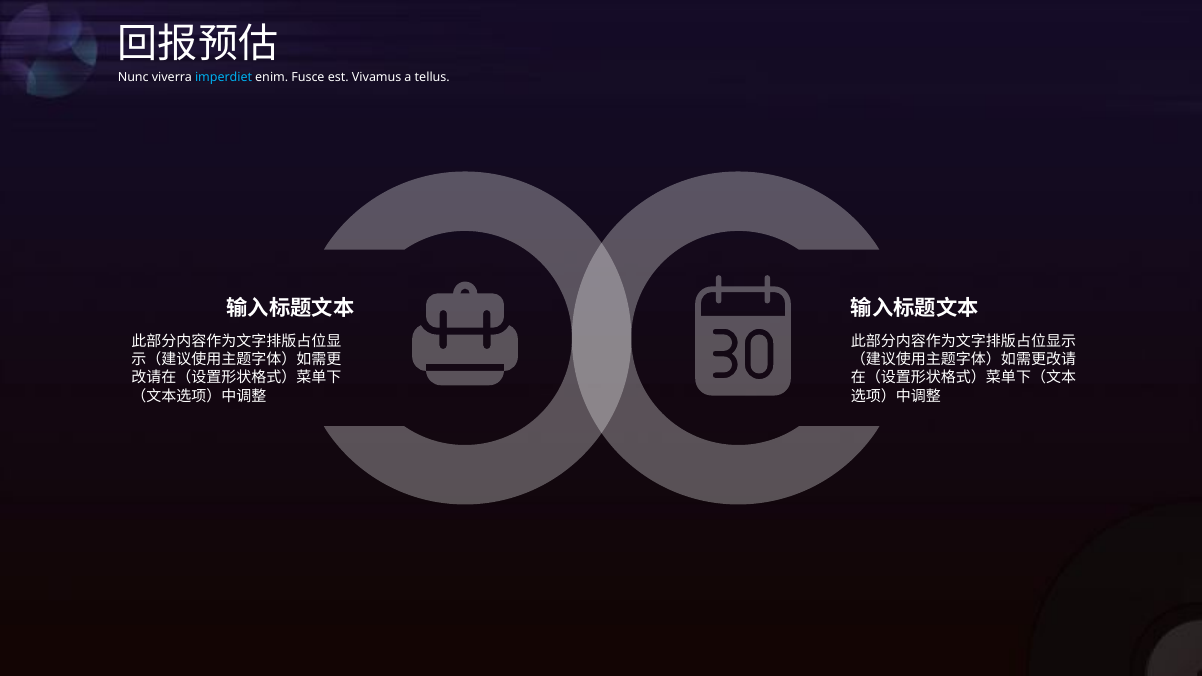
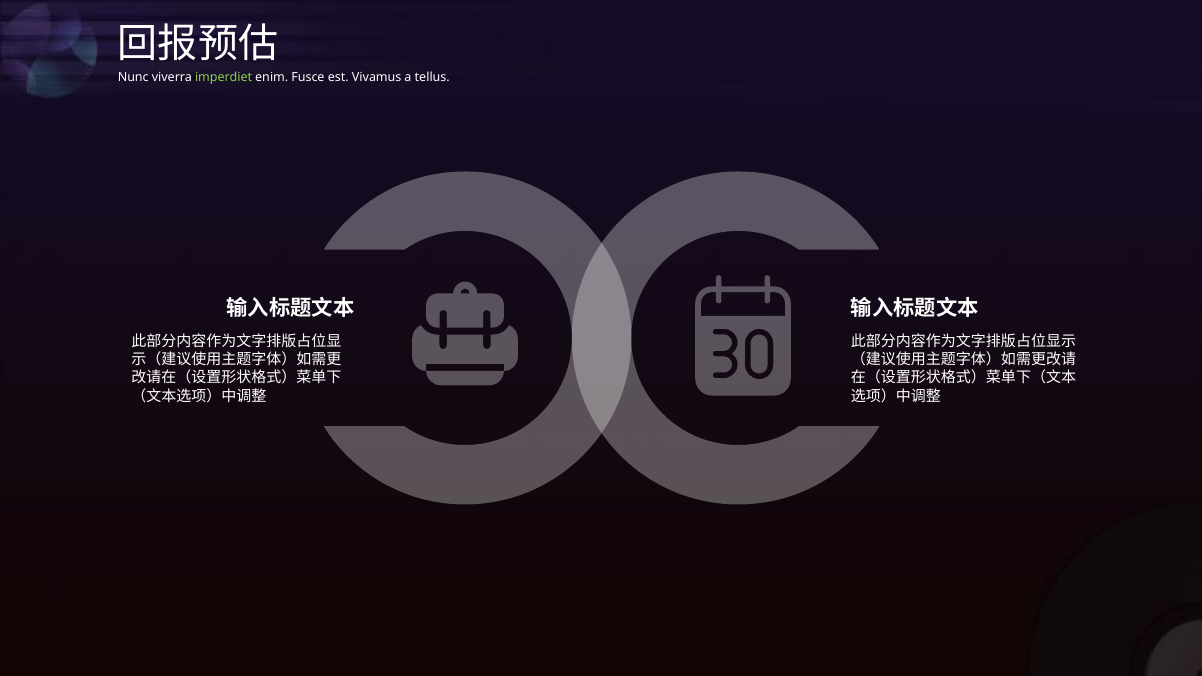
imperdiet colour: light blue -> light green
